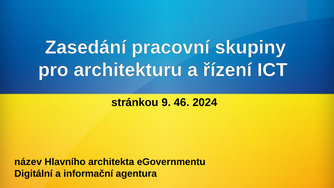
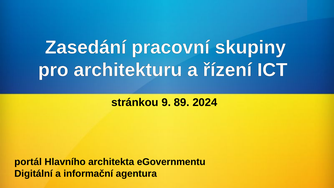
46: 46 -> 89
název: název -> portál
